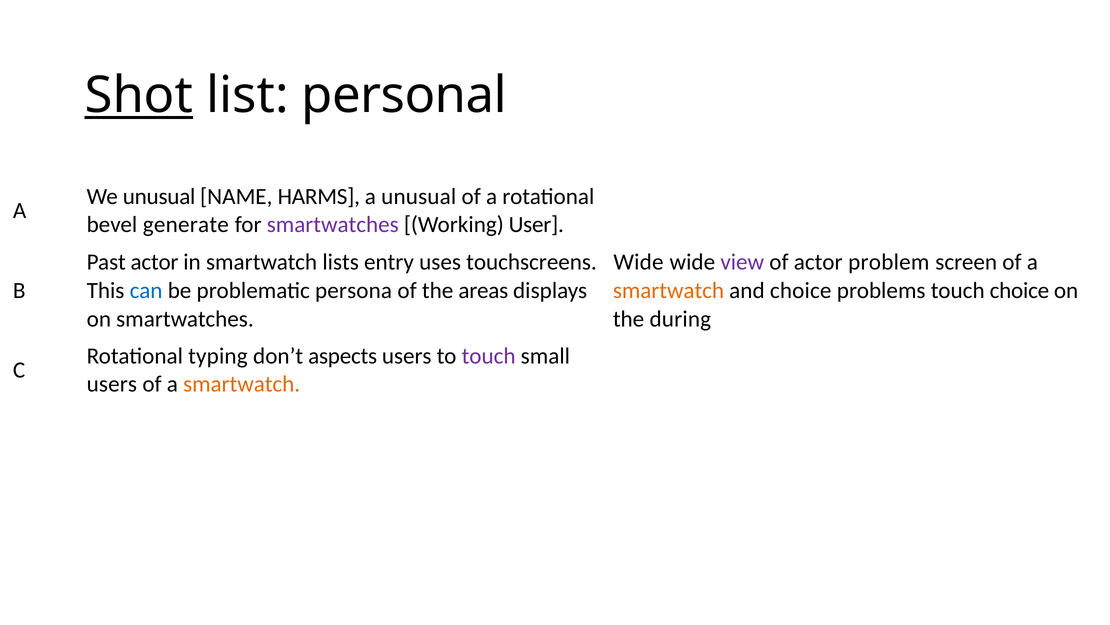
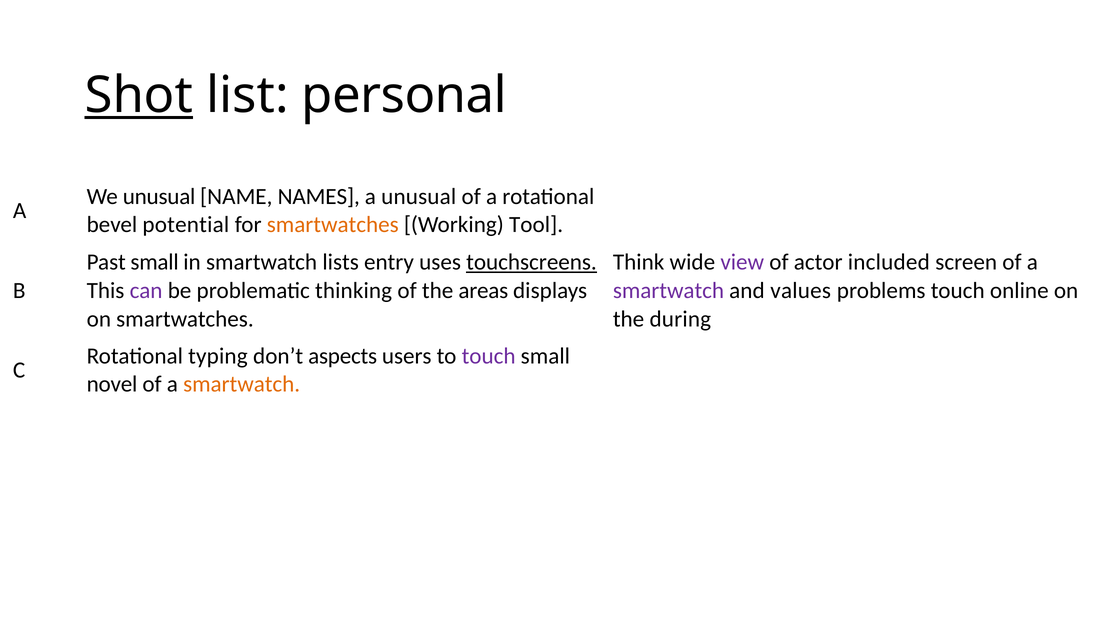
HARMS: HARMS -> NAMES
generate: generate -> potential
smartwatches at (333, 224) colour: purple -> orange
User: User -> Tool
Past actor: actor -> small
touchscreens underline: none -> present
Wide at (638, 262): Wide -> Think
problem: problem -> included
can colour: blue -> purple
persona: persona -> thinking
smartwatch at (668, 290) colour: orange -> purple
and choice: choice -> values
touch choice: choice -> online
users at (112, 384): users -> novel
